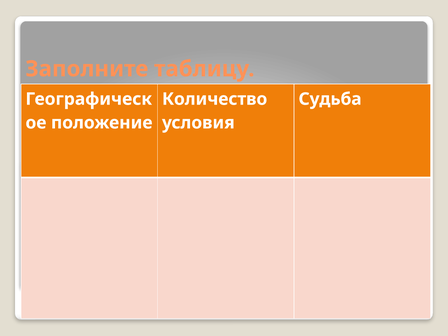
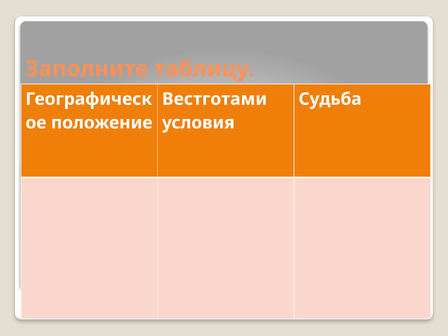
Количество: Количество -> Вестготами
